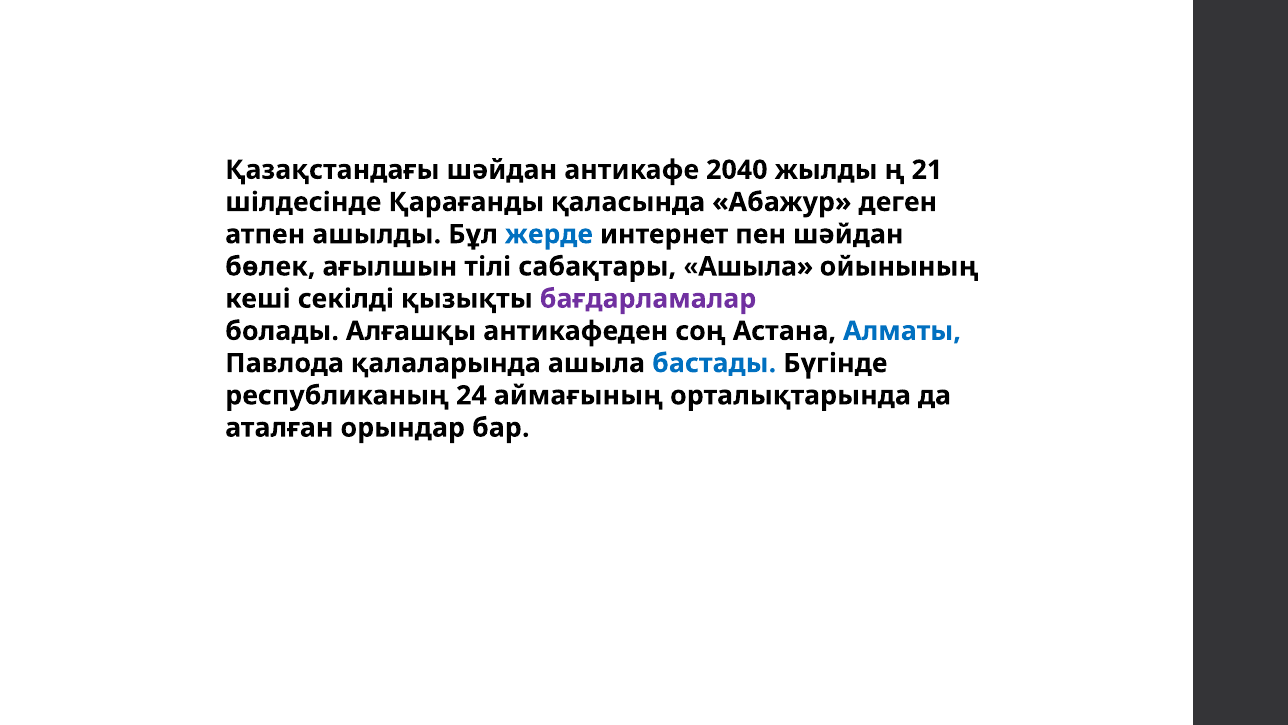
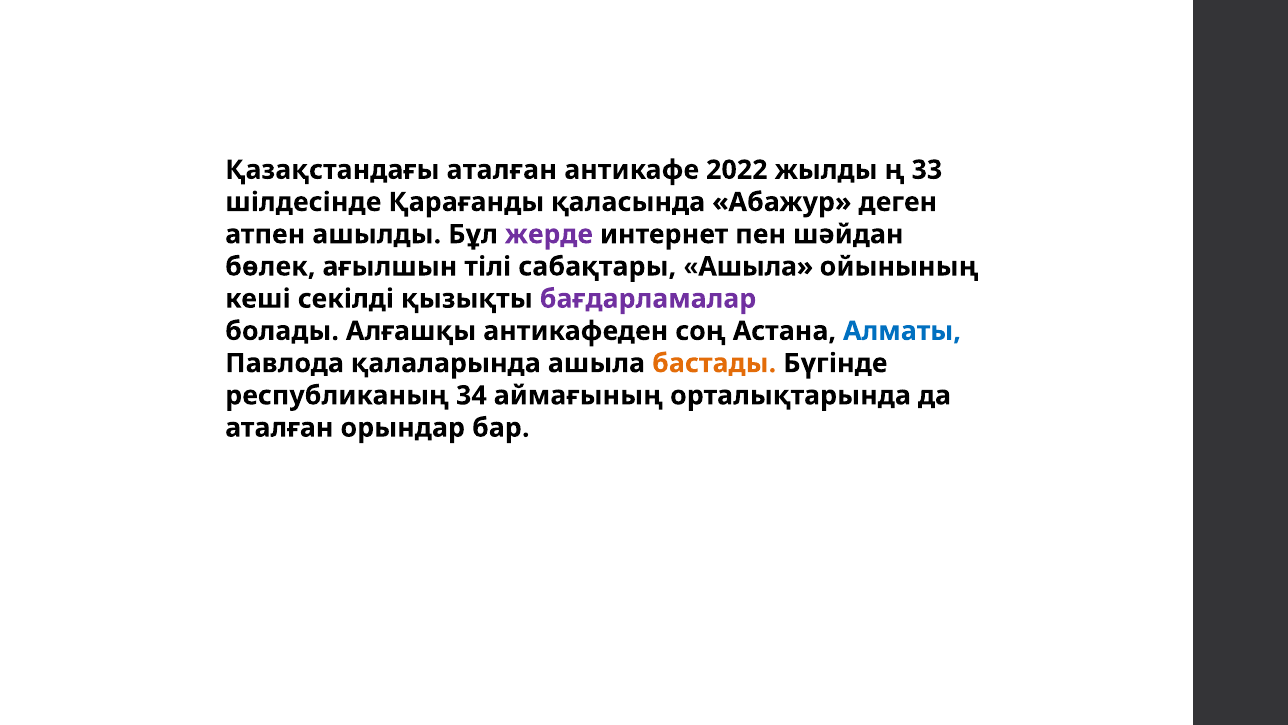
Қазақстандағы шәйдан: шәйдан -> аталған
2040: 2040 -> 2022
21: 21 -> 33
жерде colour: blue -> purple
бастады colour: blue -> orange
24: 24 -> 34
